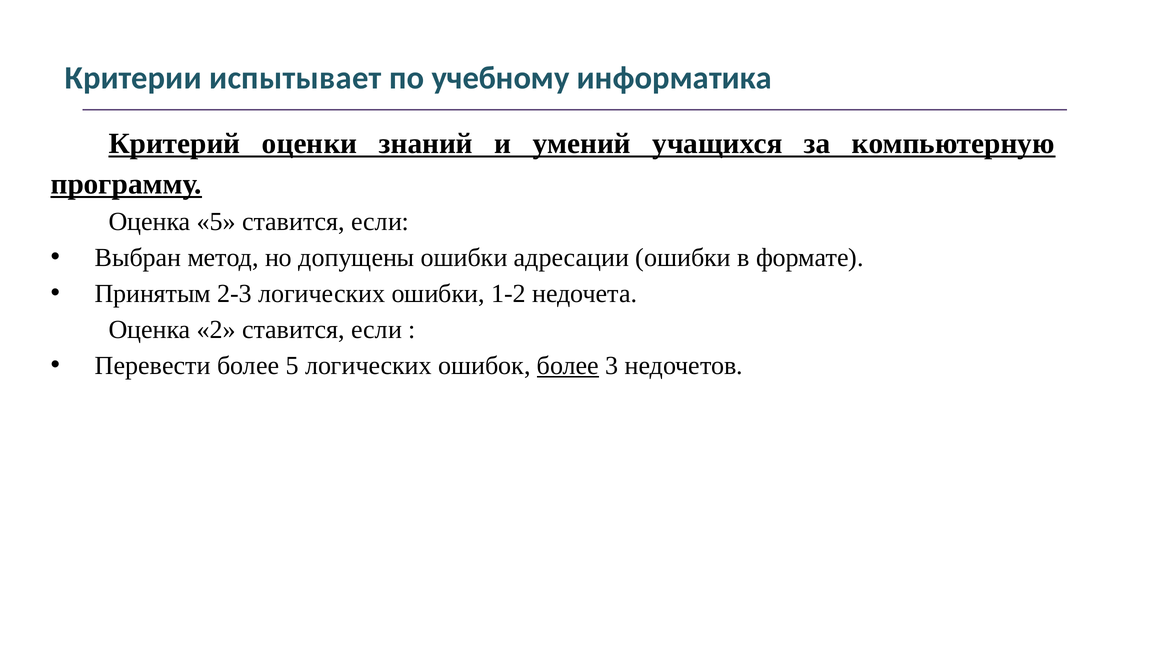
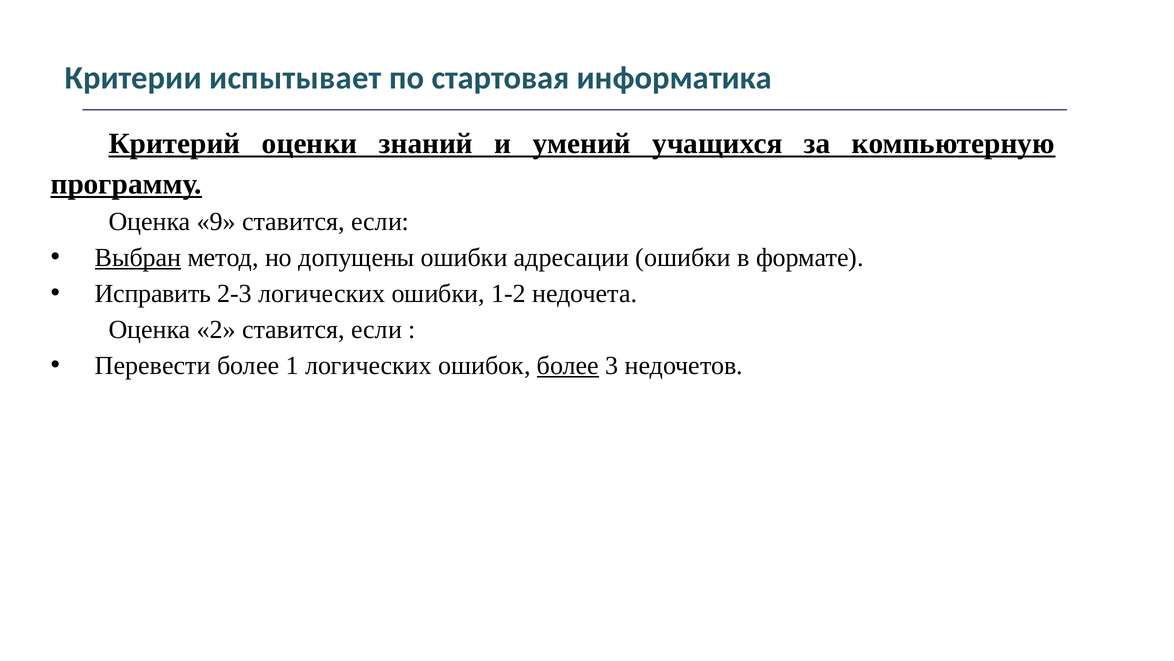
учебному: учебному -> стартовая
Оценка 5: 5 -> 9
Выбран underline: none -> present
Принятым: Принятым -> Исправить
более 5: 5 -> 1
